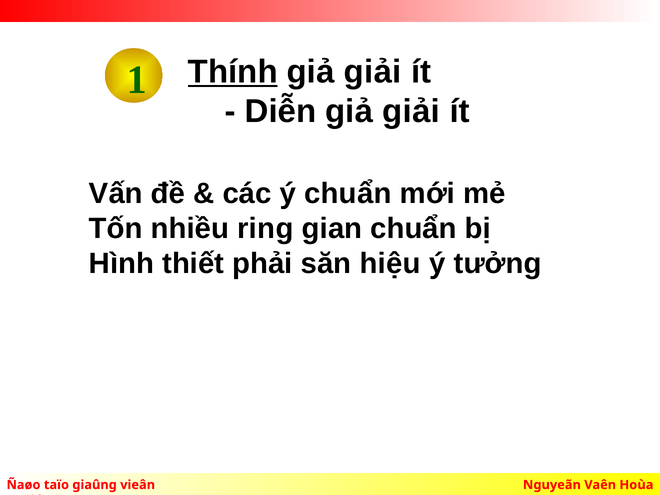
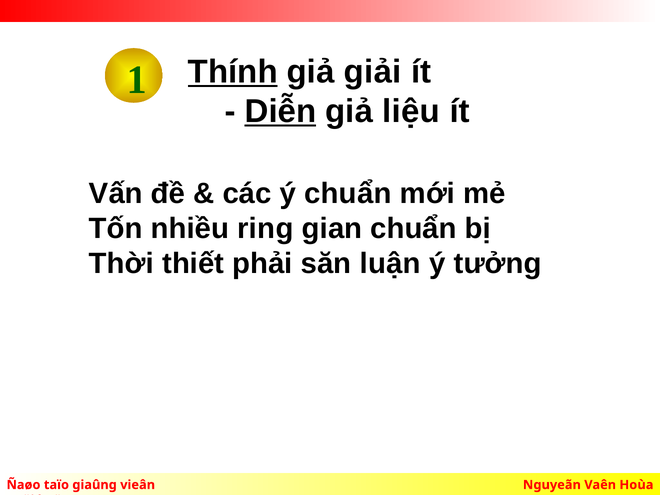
Diễn underline: none -> present
giải at (411, 111): giải -> liệu
Hình: Hình -> Thời
hiệu: hiệu -> luận
